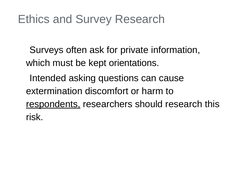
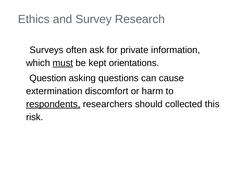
must underline: none -> present
Intended: Intended -> Question
should research: research -> collected
